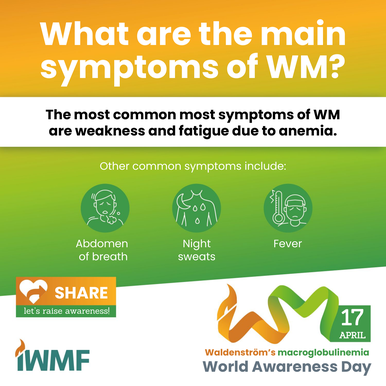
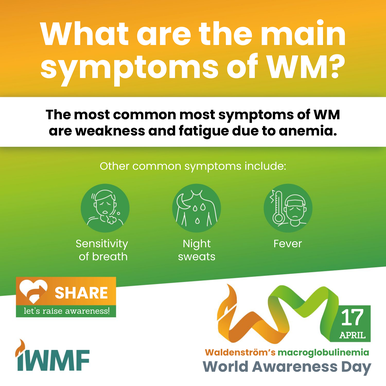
Abdomen: Abdomen -> Sensitivity
